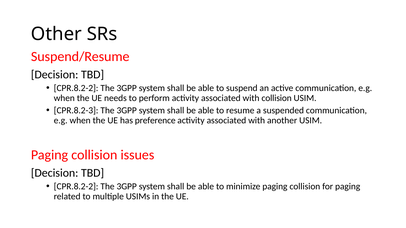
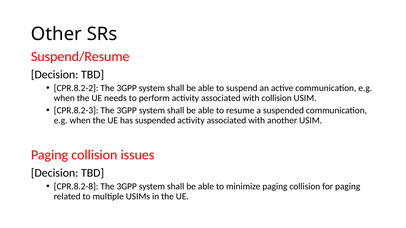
has preference: preference -> suspended
CPR.8.2-2 at (76, 187): CPR.8.2-2 -> CPR.8.2-8
